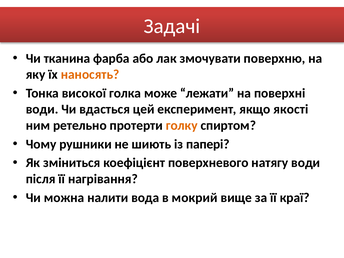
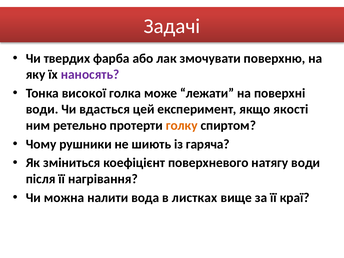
тканина: тканина -> твердих
наносять colour: orange -> purple
папері: папері -> гаряча
мокрий: мокрий -> листках
